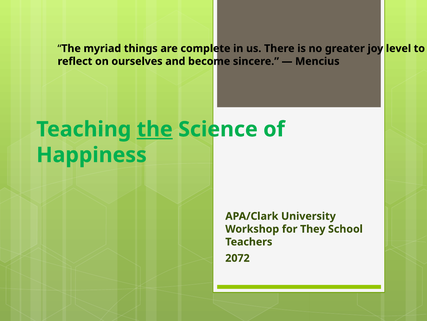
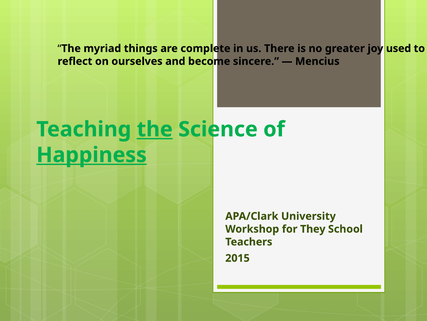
level: level -> used
Happiness underline: none -> present
2072: 2072 -> 2015
